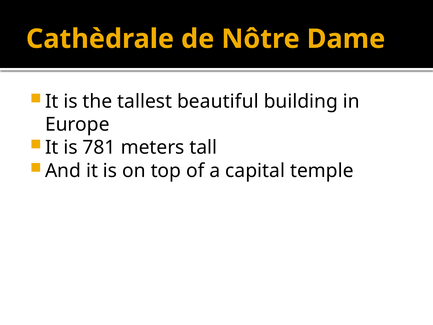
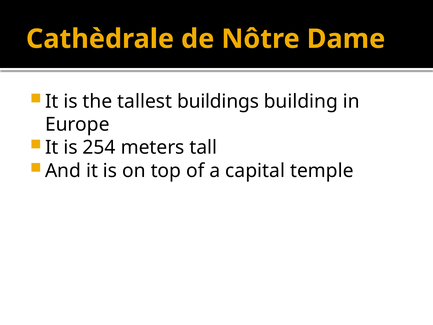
beautiful: beautiful -> buildings
781: 781 -> 254
